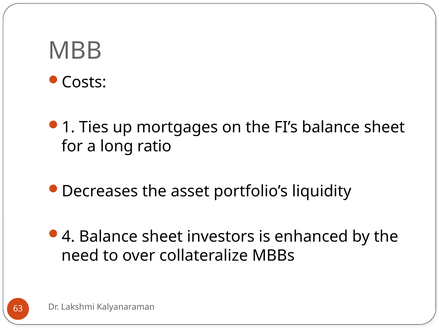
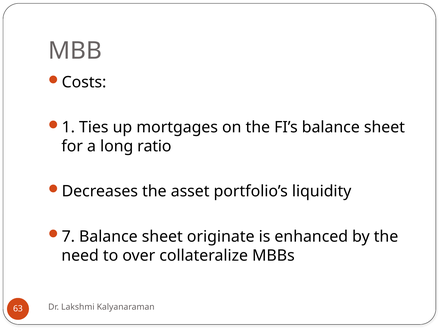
4: 4 -> 7
investors: investors -> originate
